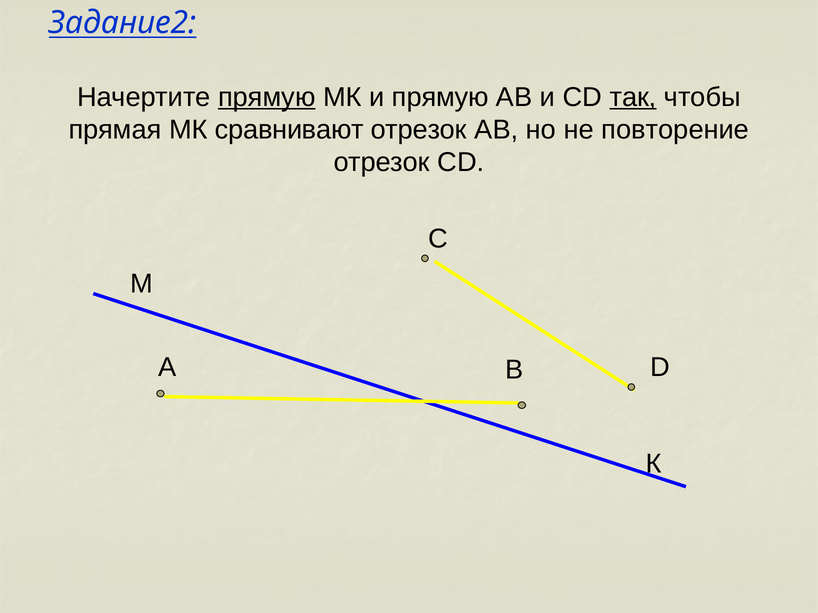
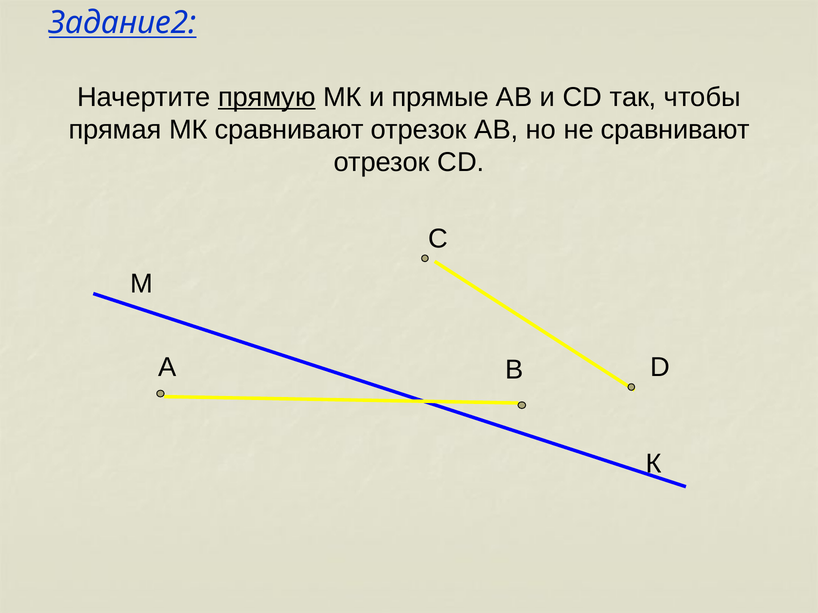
и прямую: прямую -> прямые
так underline: present -> none
не повторение: повторение -> сравнивают
